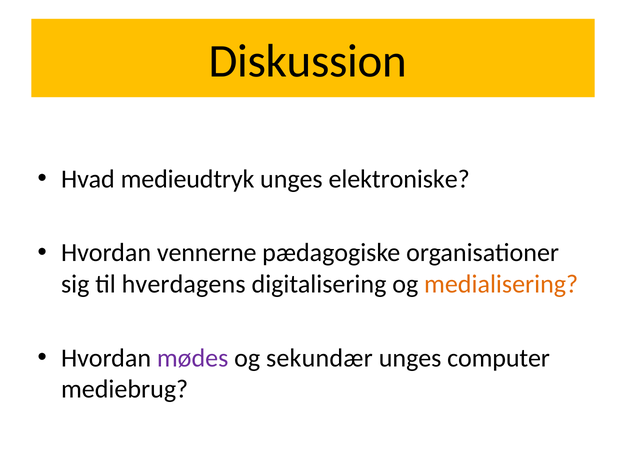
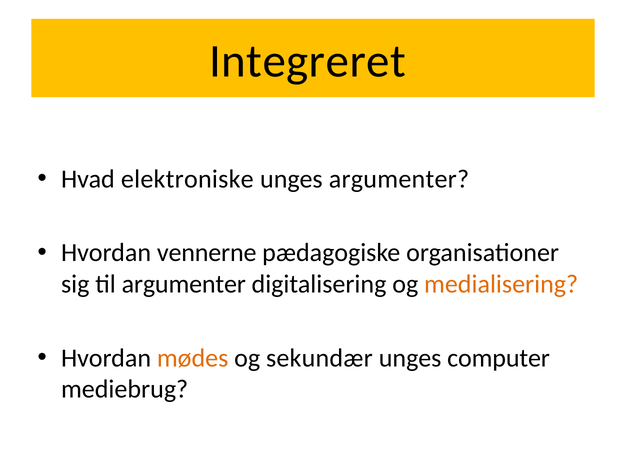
Diskussion: Diskussion -> Integreret
medieudtryk: medieudtryk -> elektroniske
unges elektroniske: elektroniske -> argumenter
til hverdagens: hverdagens -> argumenter
mødes colour: purple -> orange
